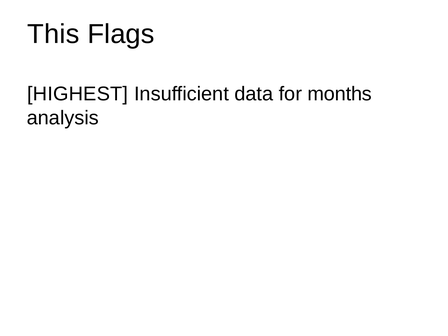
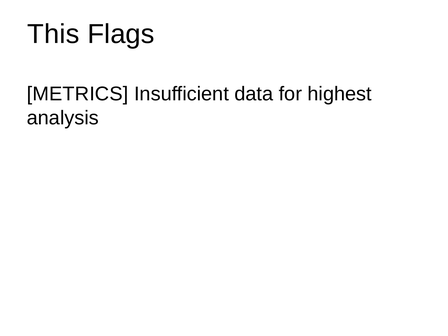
HIGHEST: HIGHEST -> METRICS
months: months -> highest
